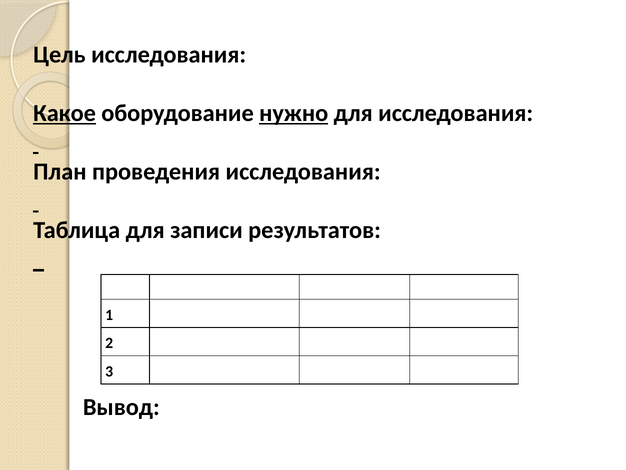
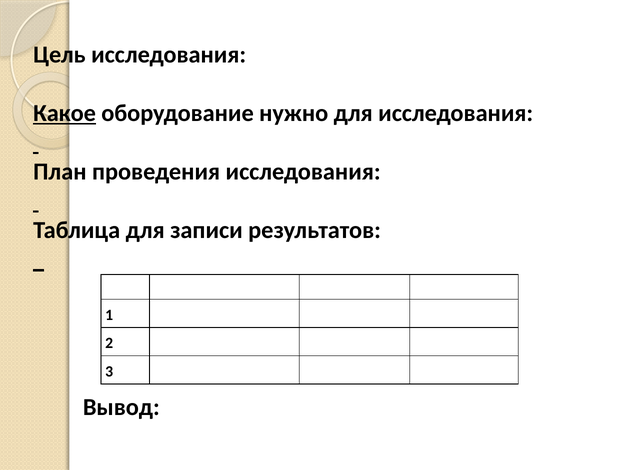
нужно underline: present -> none
